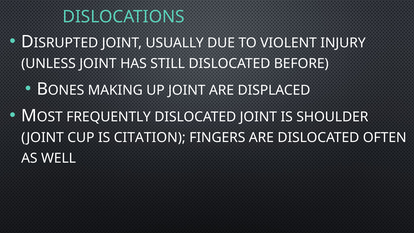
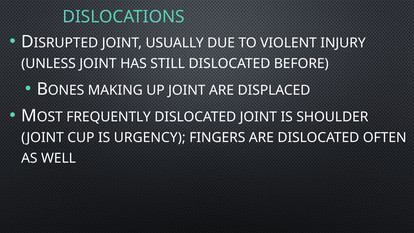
CITATION: CITATION -> URGENCY
